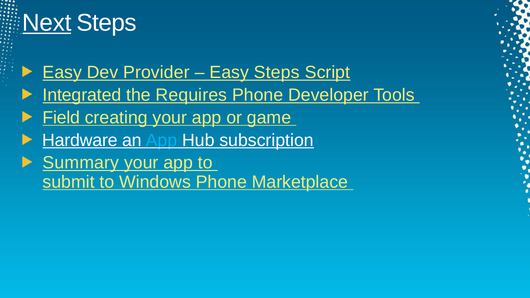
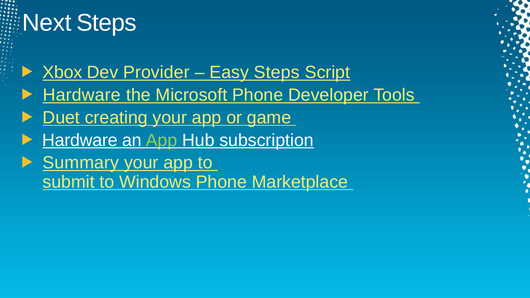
Next underline: present -> none
Easy at (62, 72): Easy -> Xbox
Integrated at (82, 95): Integrated -> Hardware
Requires: Requires -> Microsoft
Field: Field -> Duet
App at (161, 140) colour: light blue -> light green
